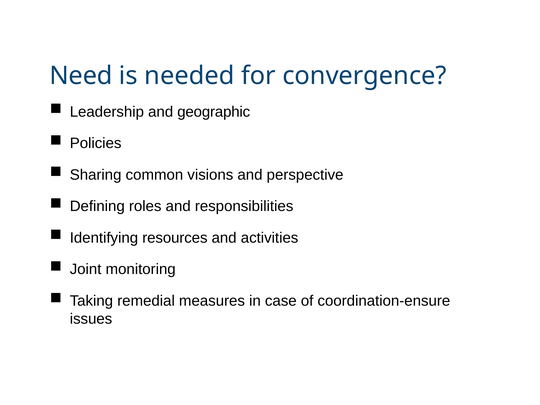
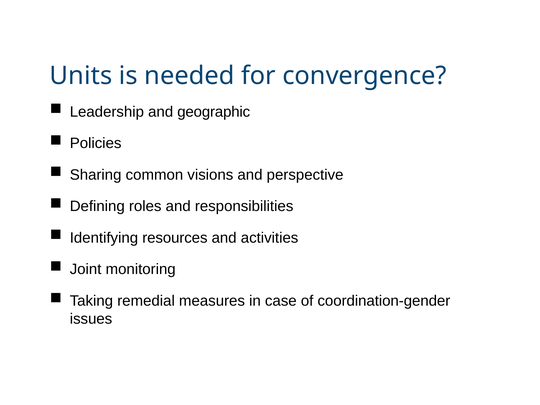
Need: Need -> Units
coordination-ensure: coordination-ensure -> coordination-gender
